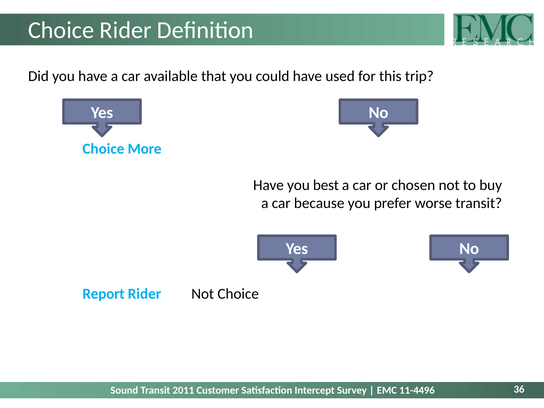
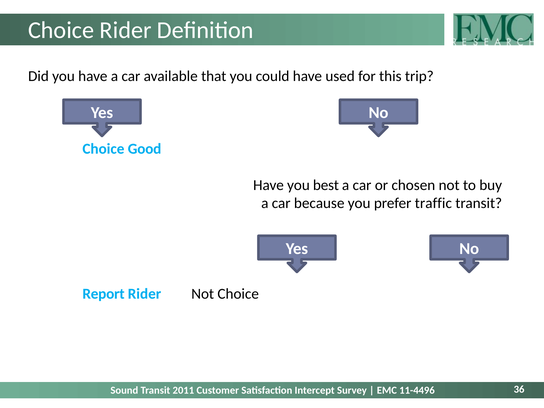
More: More -> Good
worse: worse -> traffic
